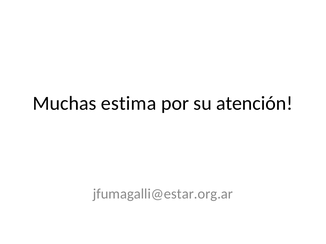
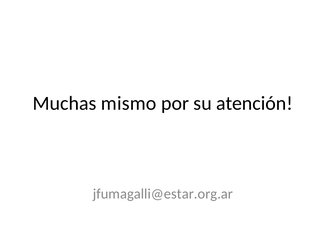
estima: estima -> mismo
